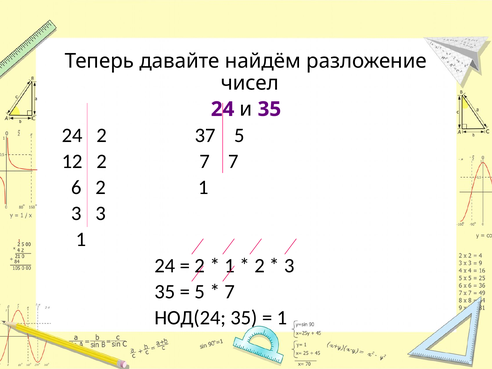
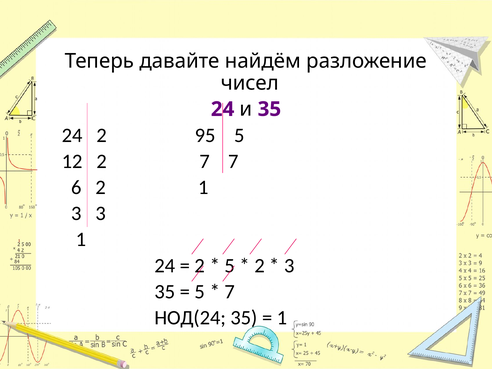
37: 37 -> 95
1 at (230, 266): 1 -> 5
